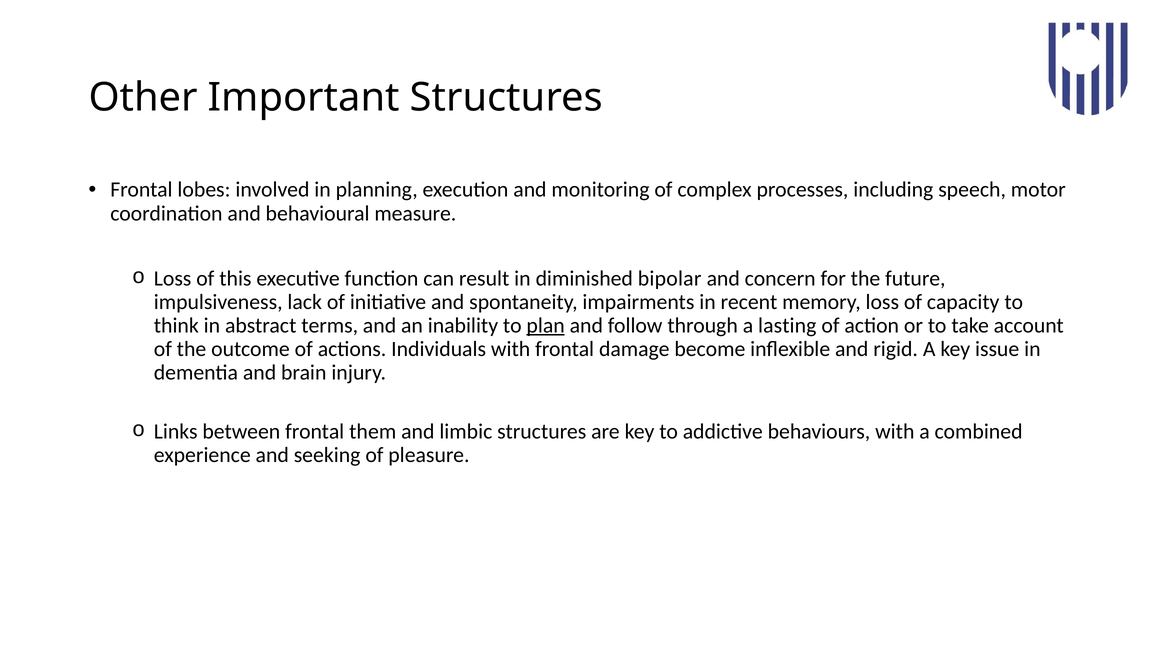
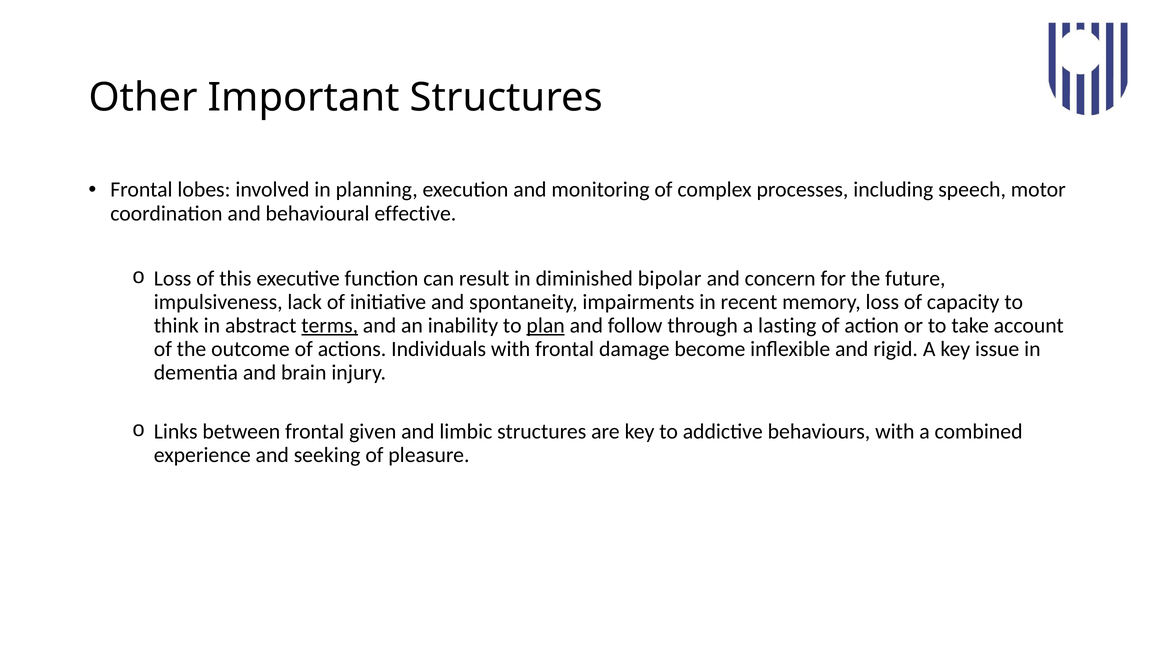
measure: measure -> effective
terms underline: none -> present
them: them -> given
